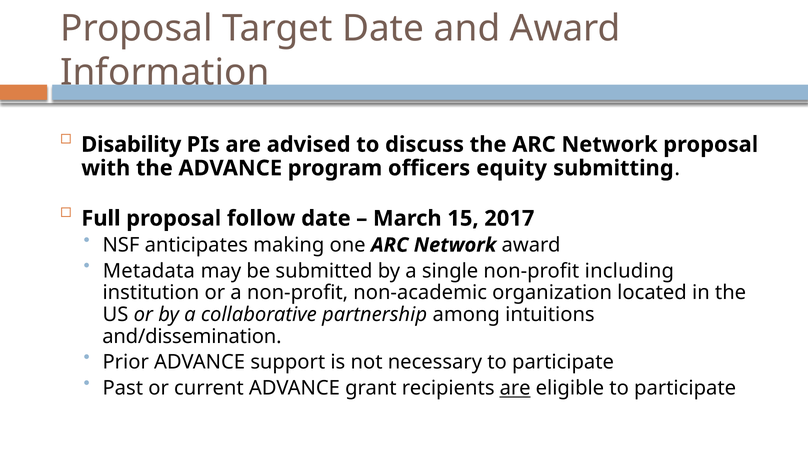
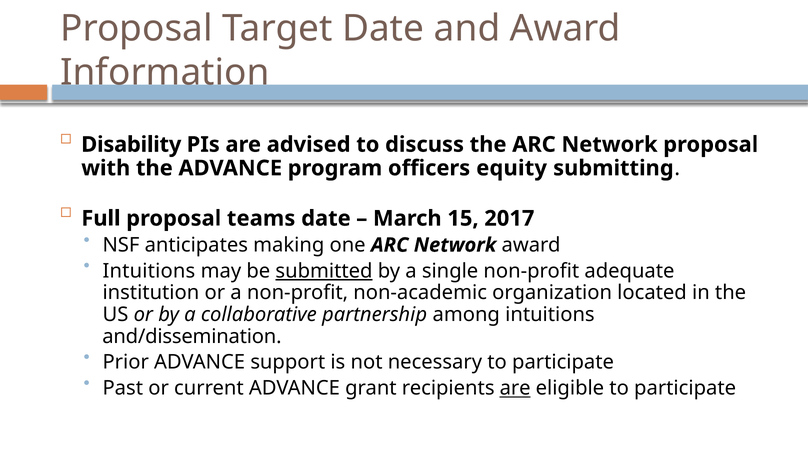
follow: follow -> teams
Metadata at (149, 271): Metadata -> Intuitions
submitted underline: none -> present
including: including -> adequate
